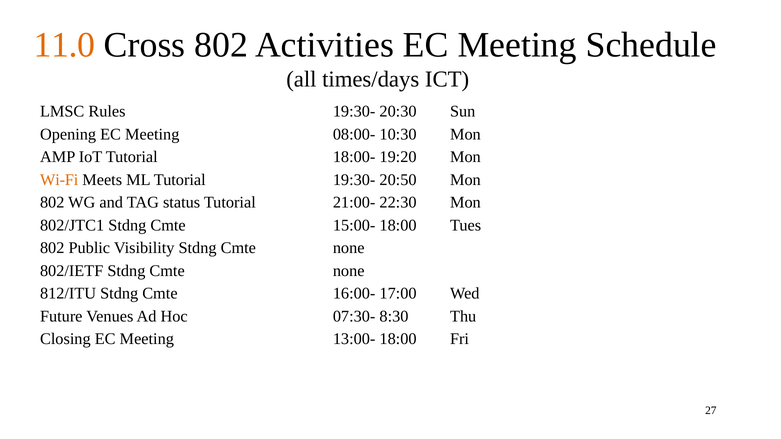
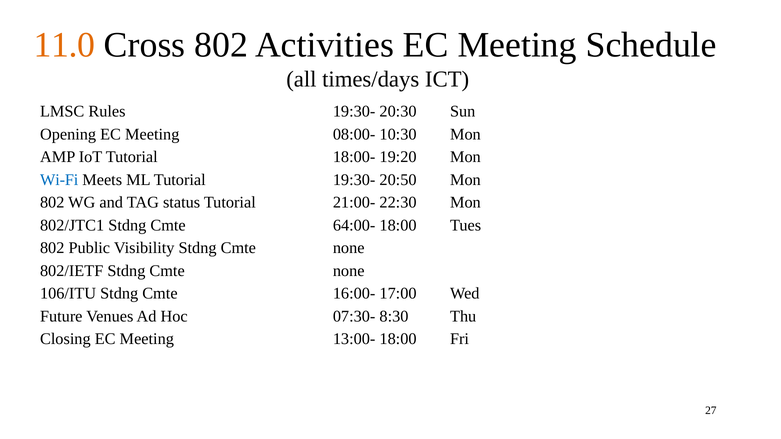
Wi-Fi colour: orange -> blue
15:00-: 15:00- -> 64:00-
812/ITU: 812/ITU -> 106/ITU
